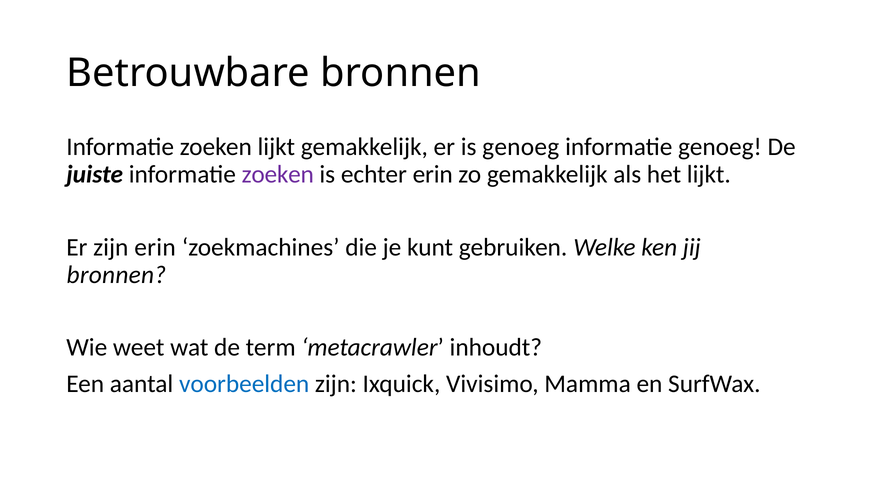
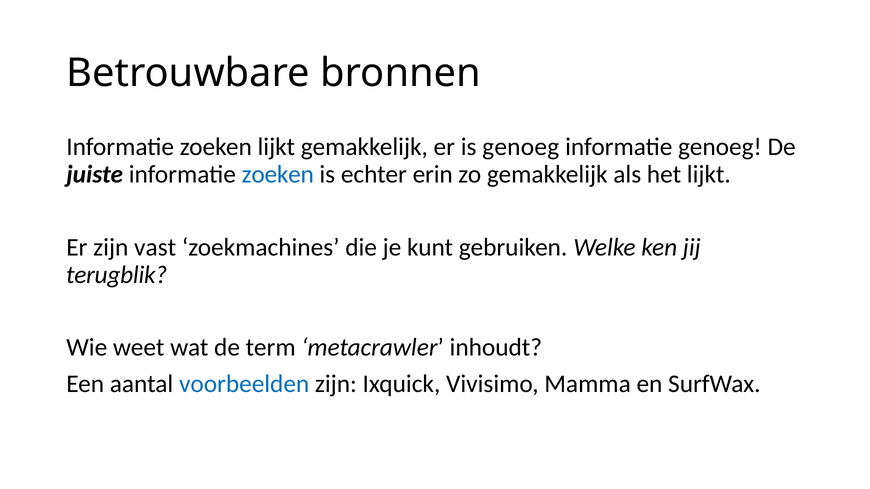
zoeken at (278, 175) colour: purple -> blue
zijn erin: erin -> vast
bronnen at (116, 275): bronnen -> terugblik
